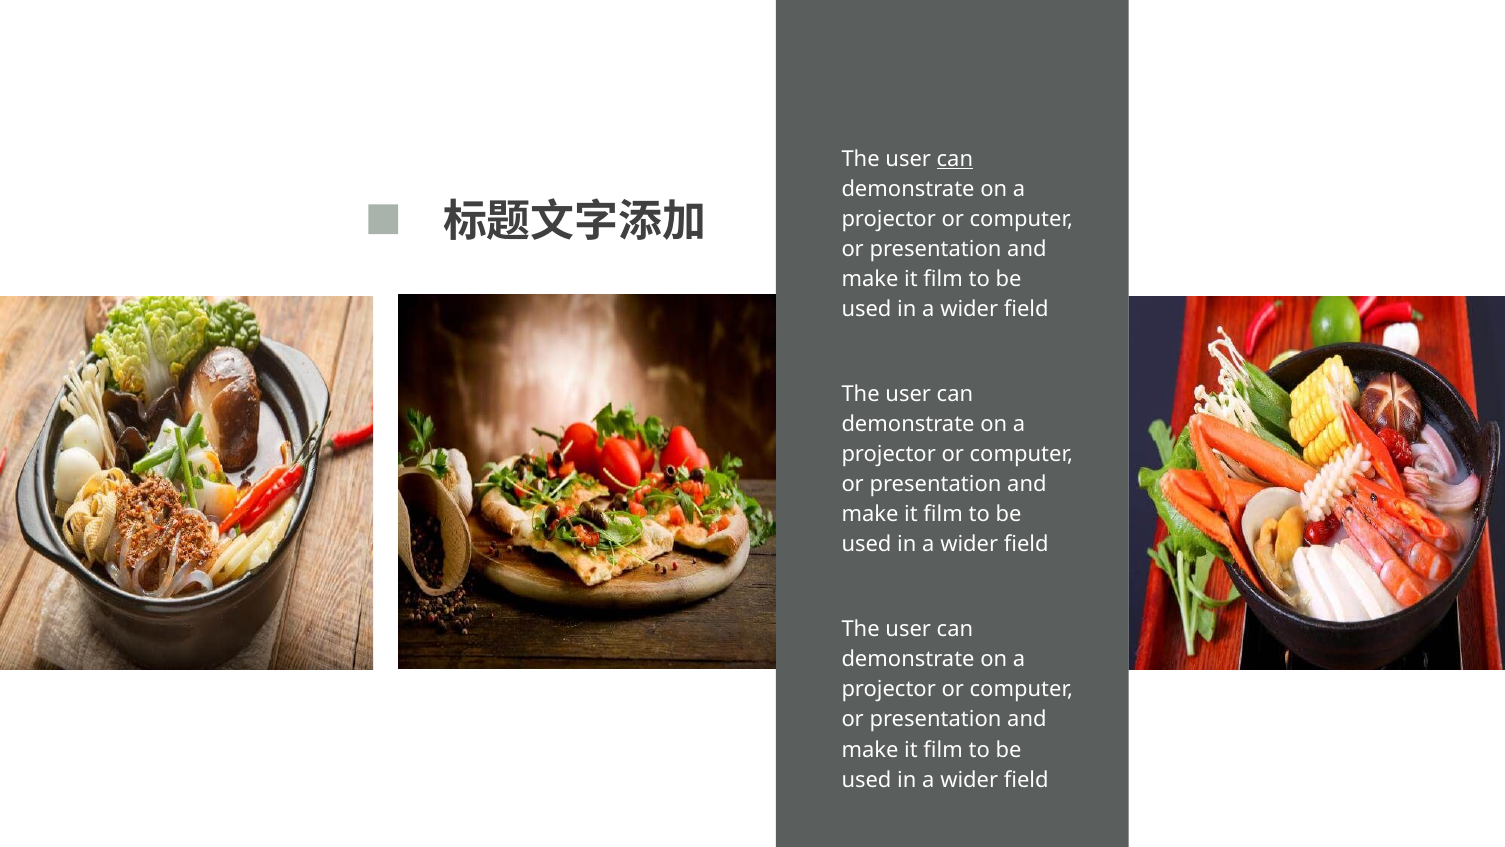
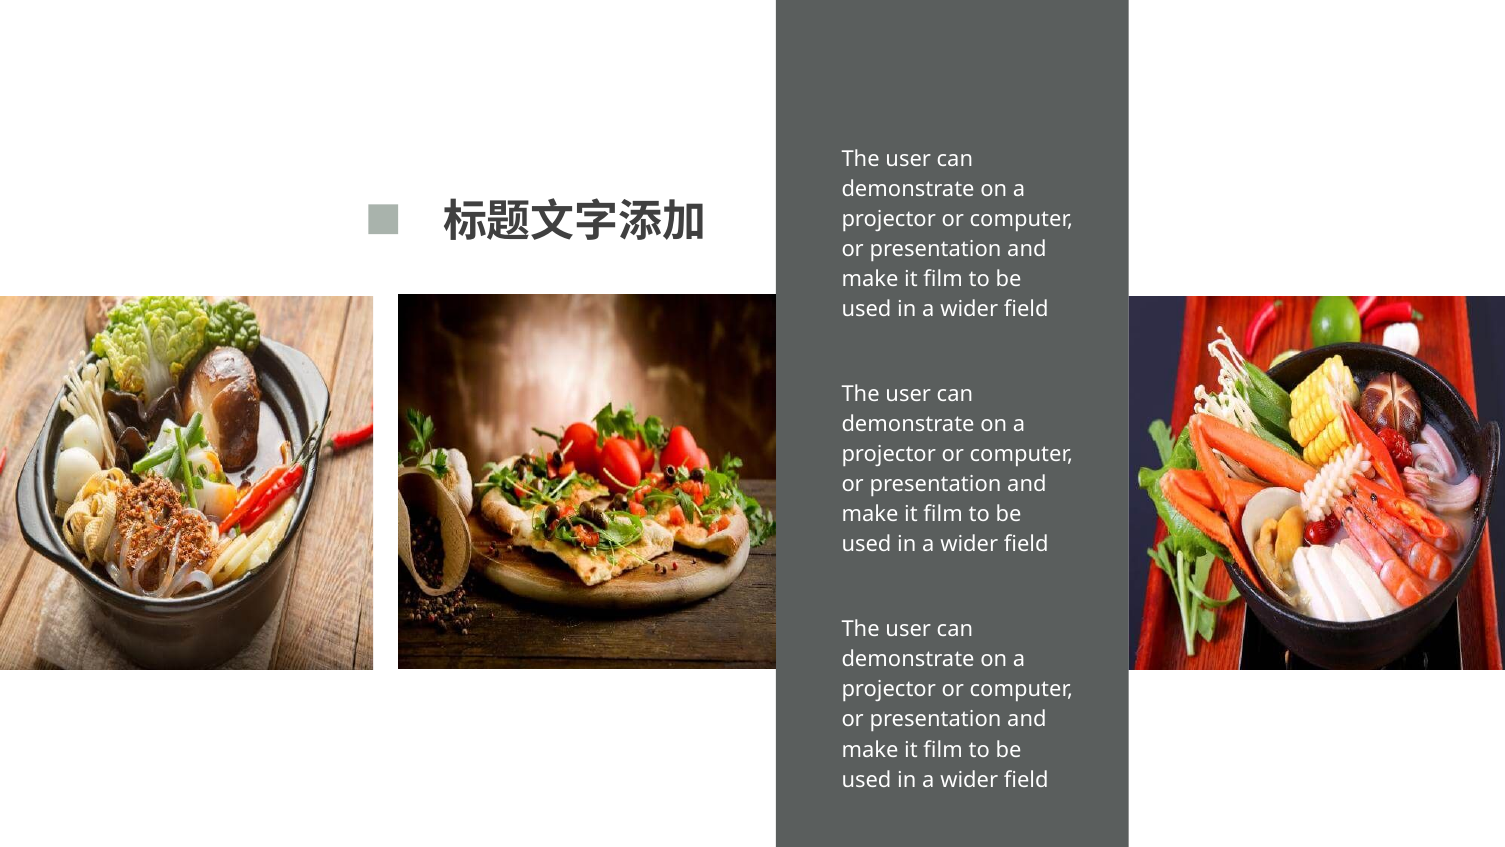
can at (955, 159) underline: present -> none
